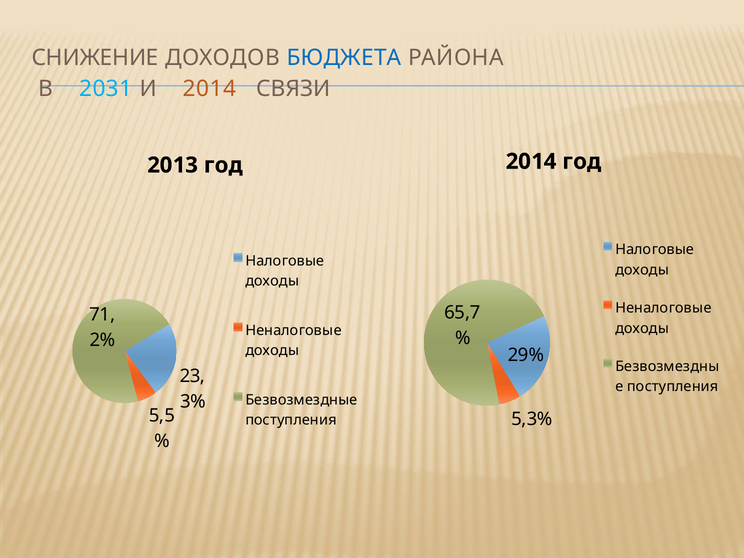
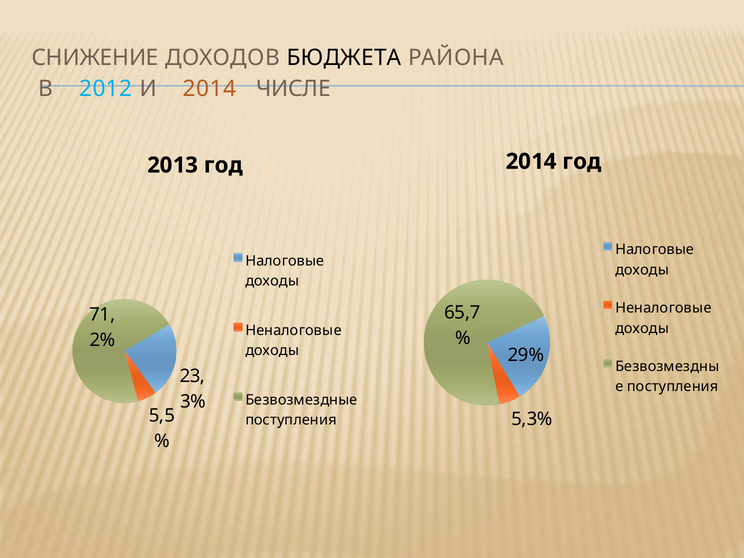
БЮДЖЕТА colour: blue -> black
2031: 2031 -> 2012
СВЯЗИ: СВЯЗИ -> ЧИСЛЕ
